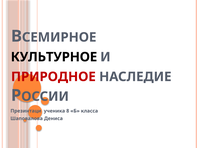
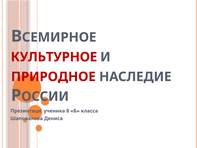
КУЛЬТУРНОЕ colour: black -> red
